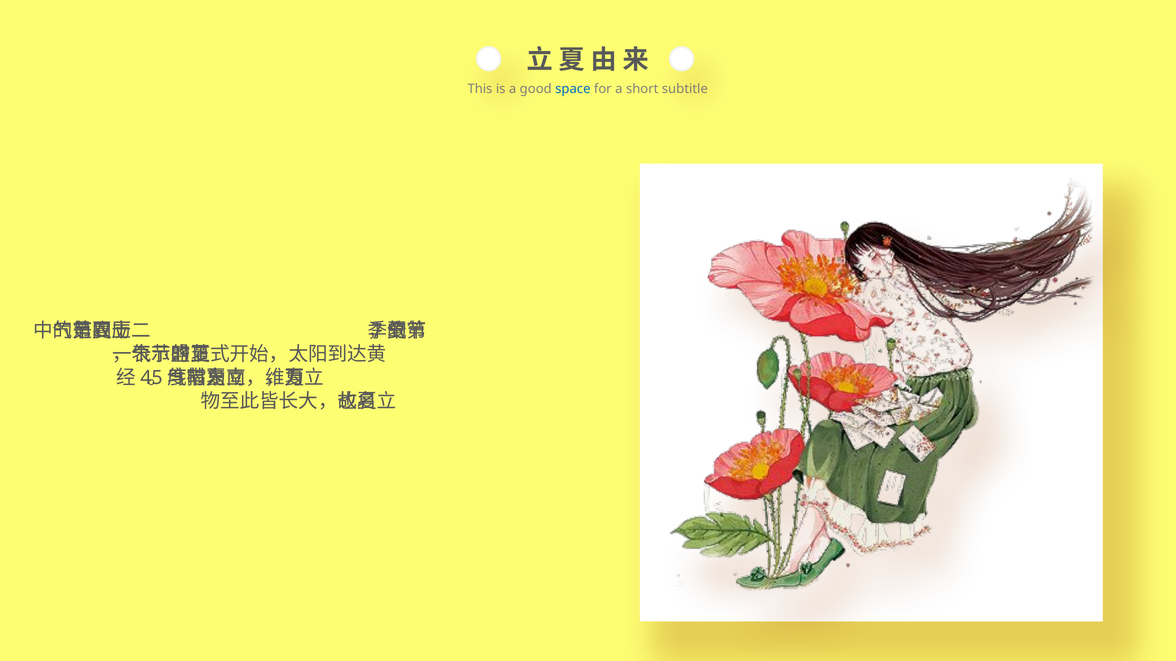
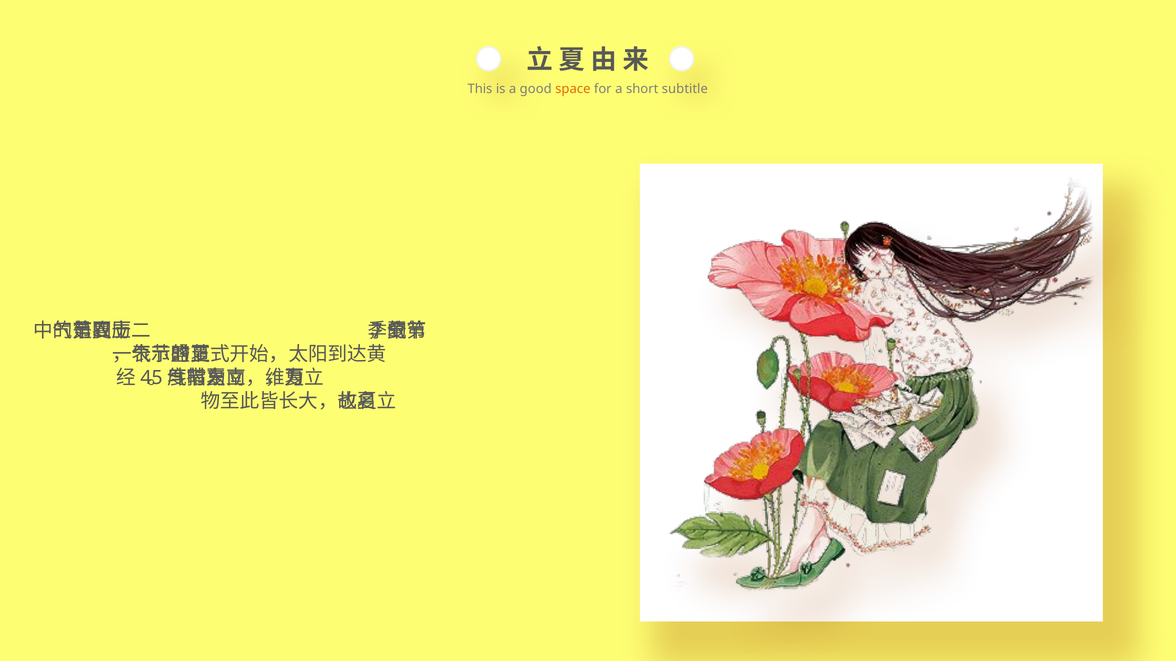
space colour: blue -> orange
